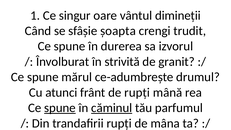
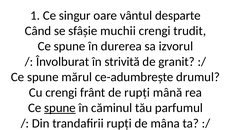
dimineții: dimineții -> desparte
șoapta: șoapta -> muchii
Cu atunci: atunci -> crengi
căminul underline: present -> none
